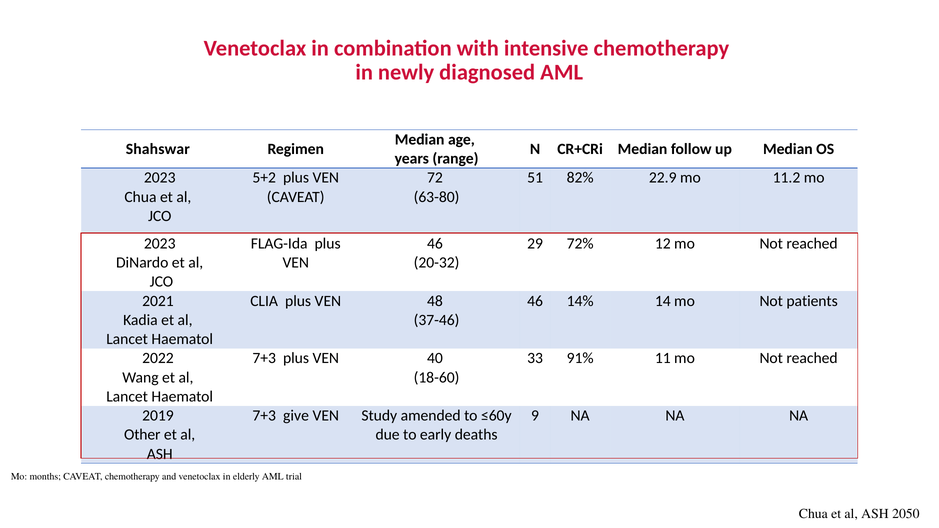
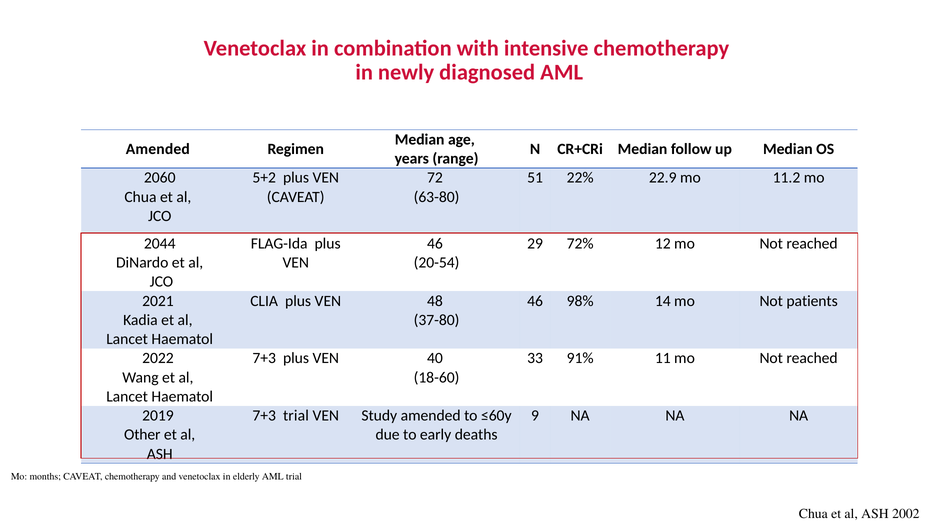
Shahswar at (158, 149): Shahswar -> Amended
2023 at (160, 178): 2023 -> 2060
82%: 82% -> 22%
2023 at (160, 244): 2023 -> 2044
20-32: 20-32 -> 20-54
14%: 14% -> 98%
37-46: 37-46 -> 37-80
7+3 give: give -> trial
2050: 2050 -> 2002
